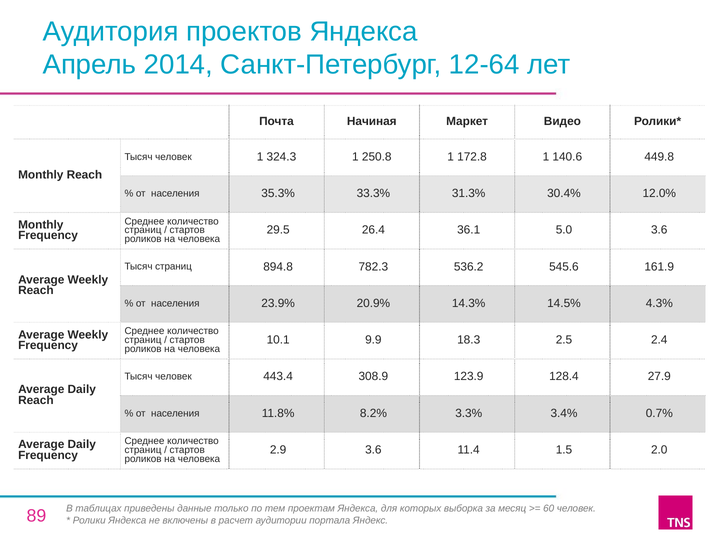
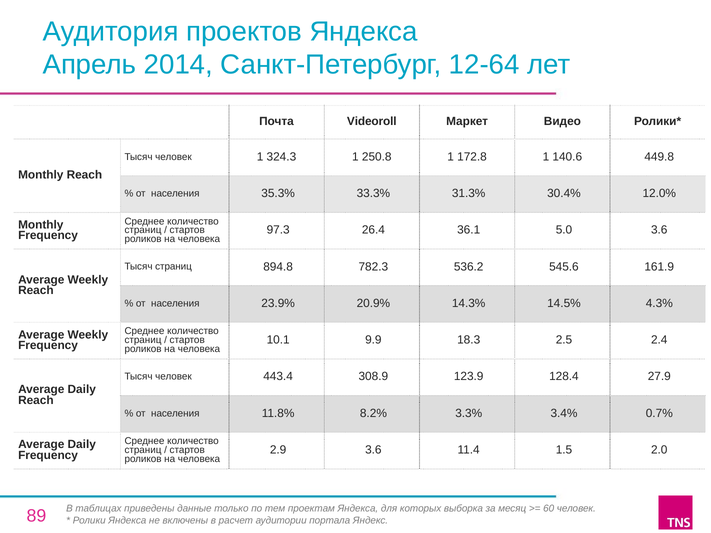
Начиная: Начиная -> Videoroll
29.5: 29.5 -> 97.3
